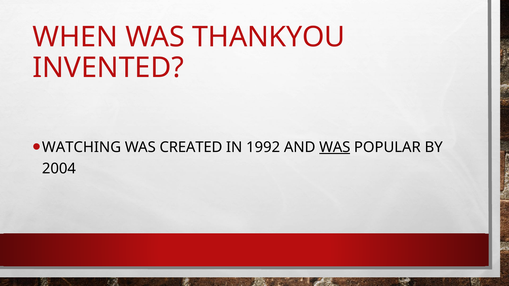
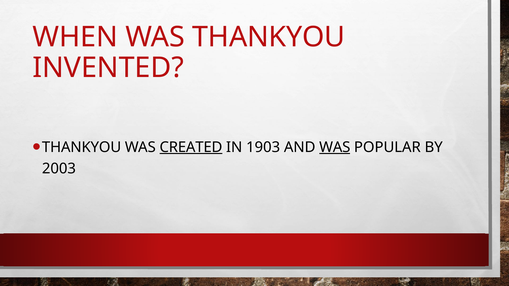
WATCHING at (82, 147): WATCHING -> THANKYOU
CREATED underline: none -> present
1992: 1992 -> 1903
2004: 2004 -> 2003
